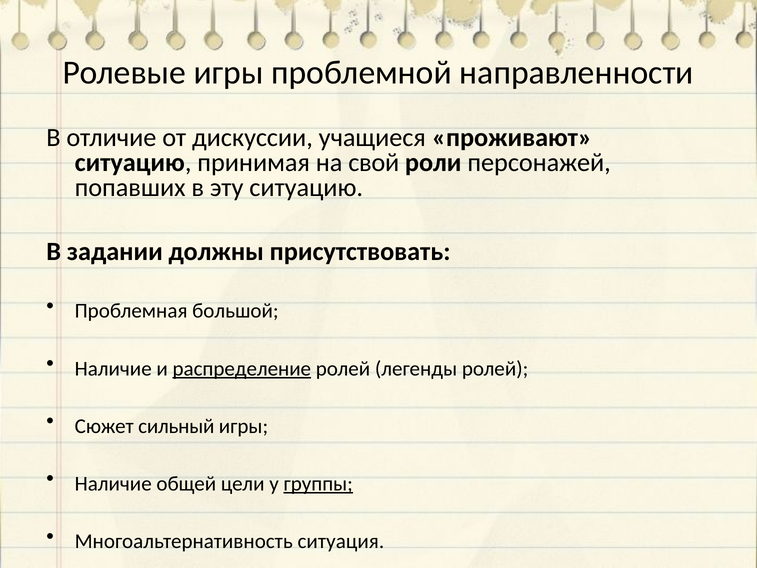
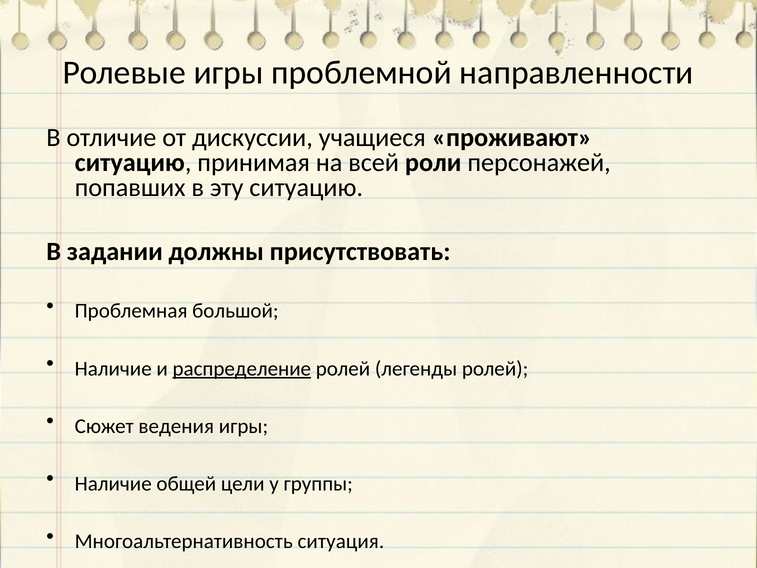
свой: свой -> всей
сильный: сильный -> ведения
группы underline: present -> none
